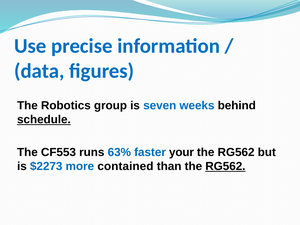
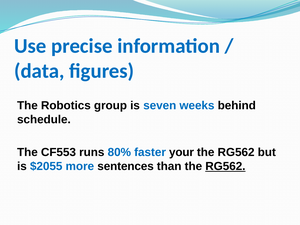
schedule underline: present -> none
63%: 63% -> 80%
$2273: $2273 -> $2055
contained: contained -> sentences
